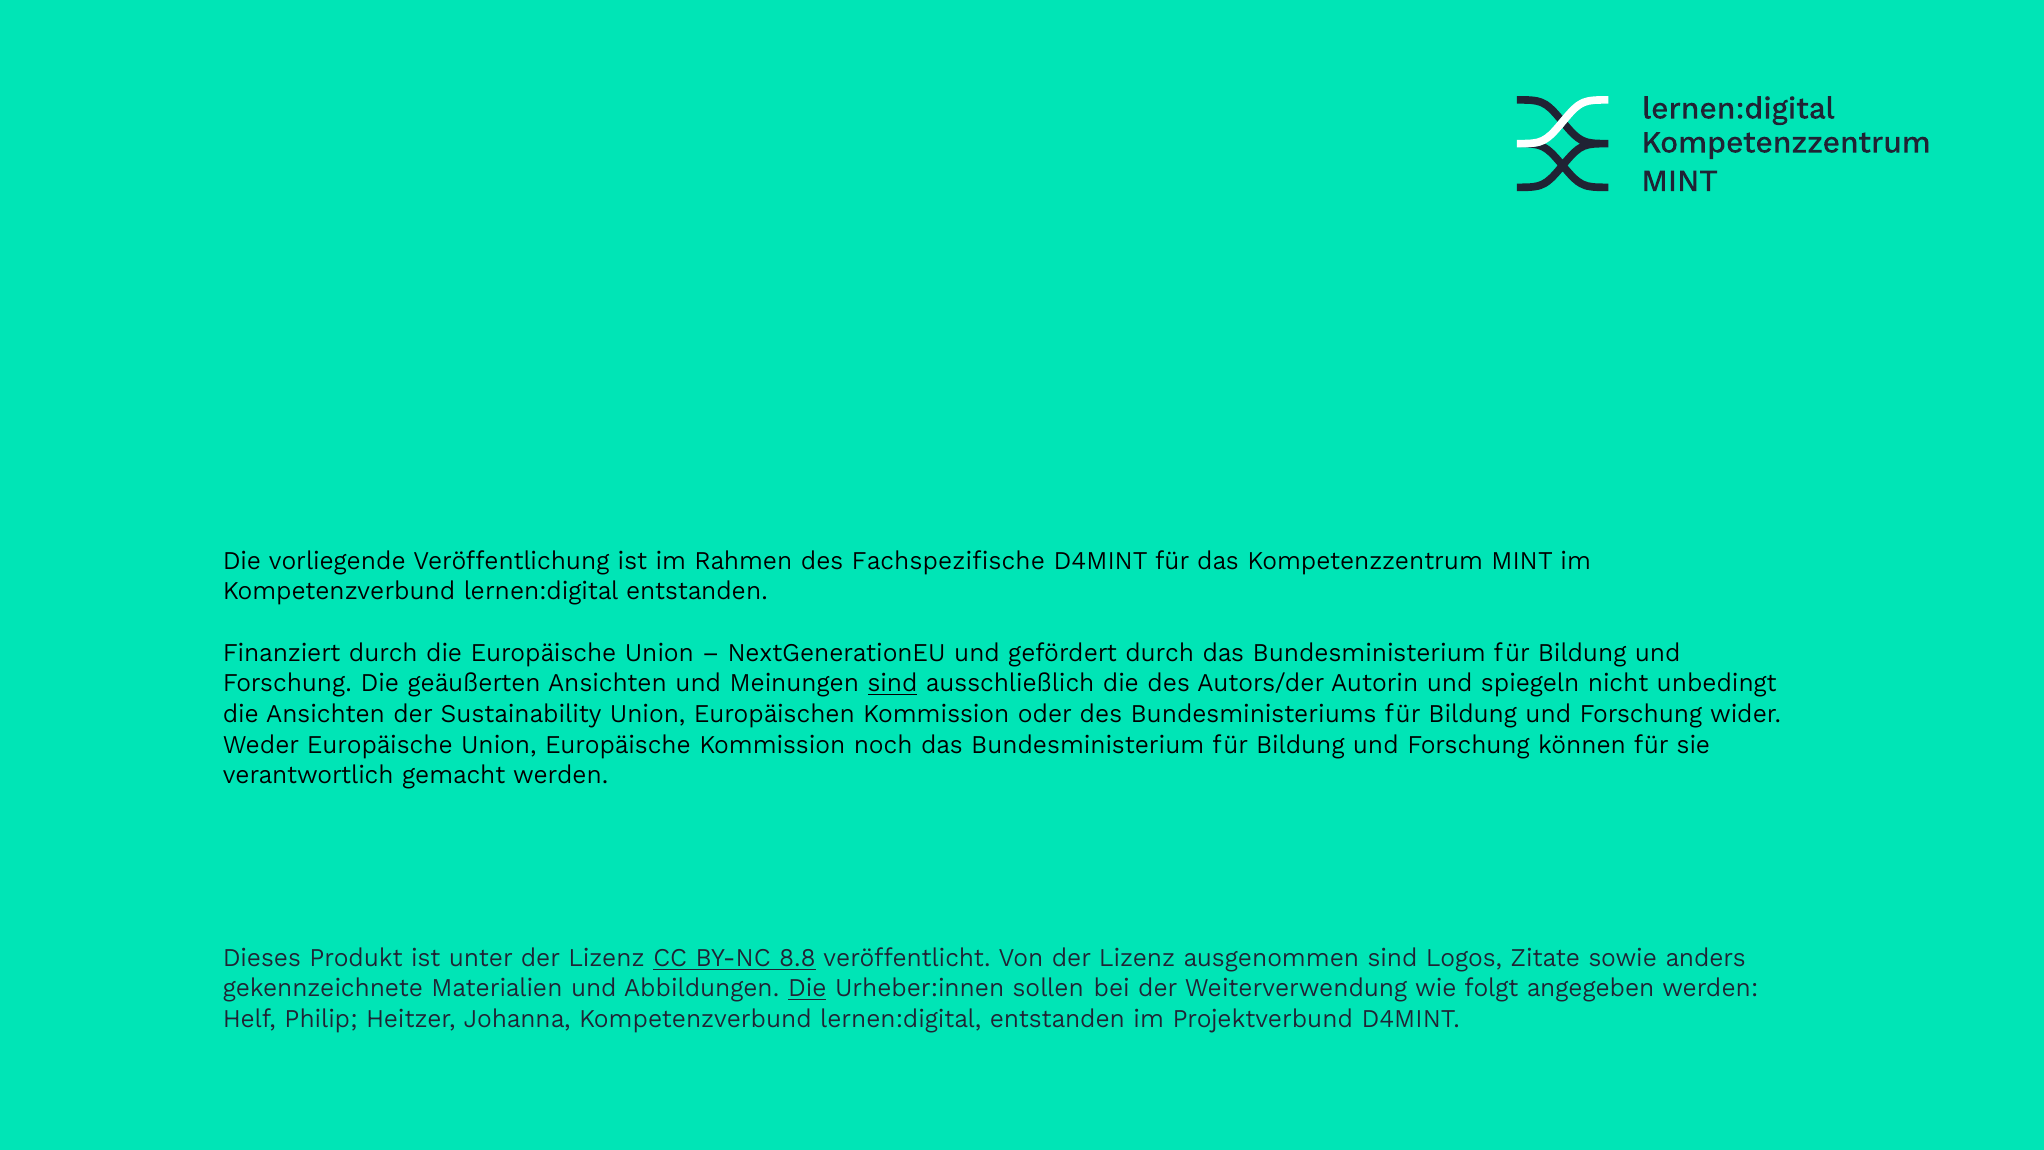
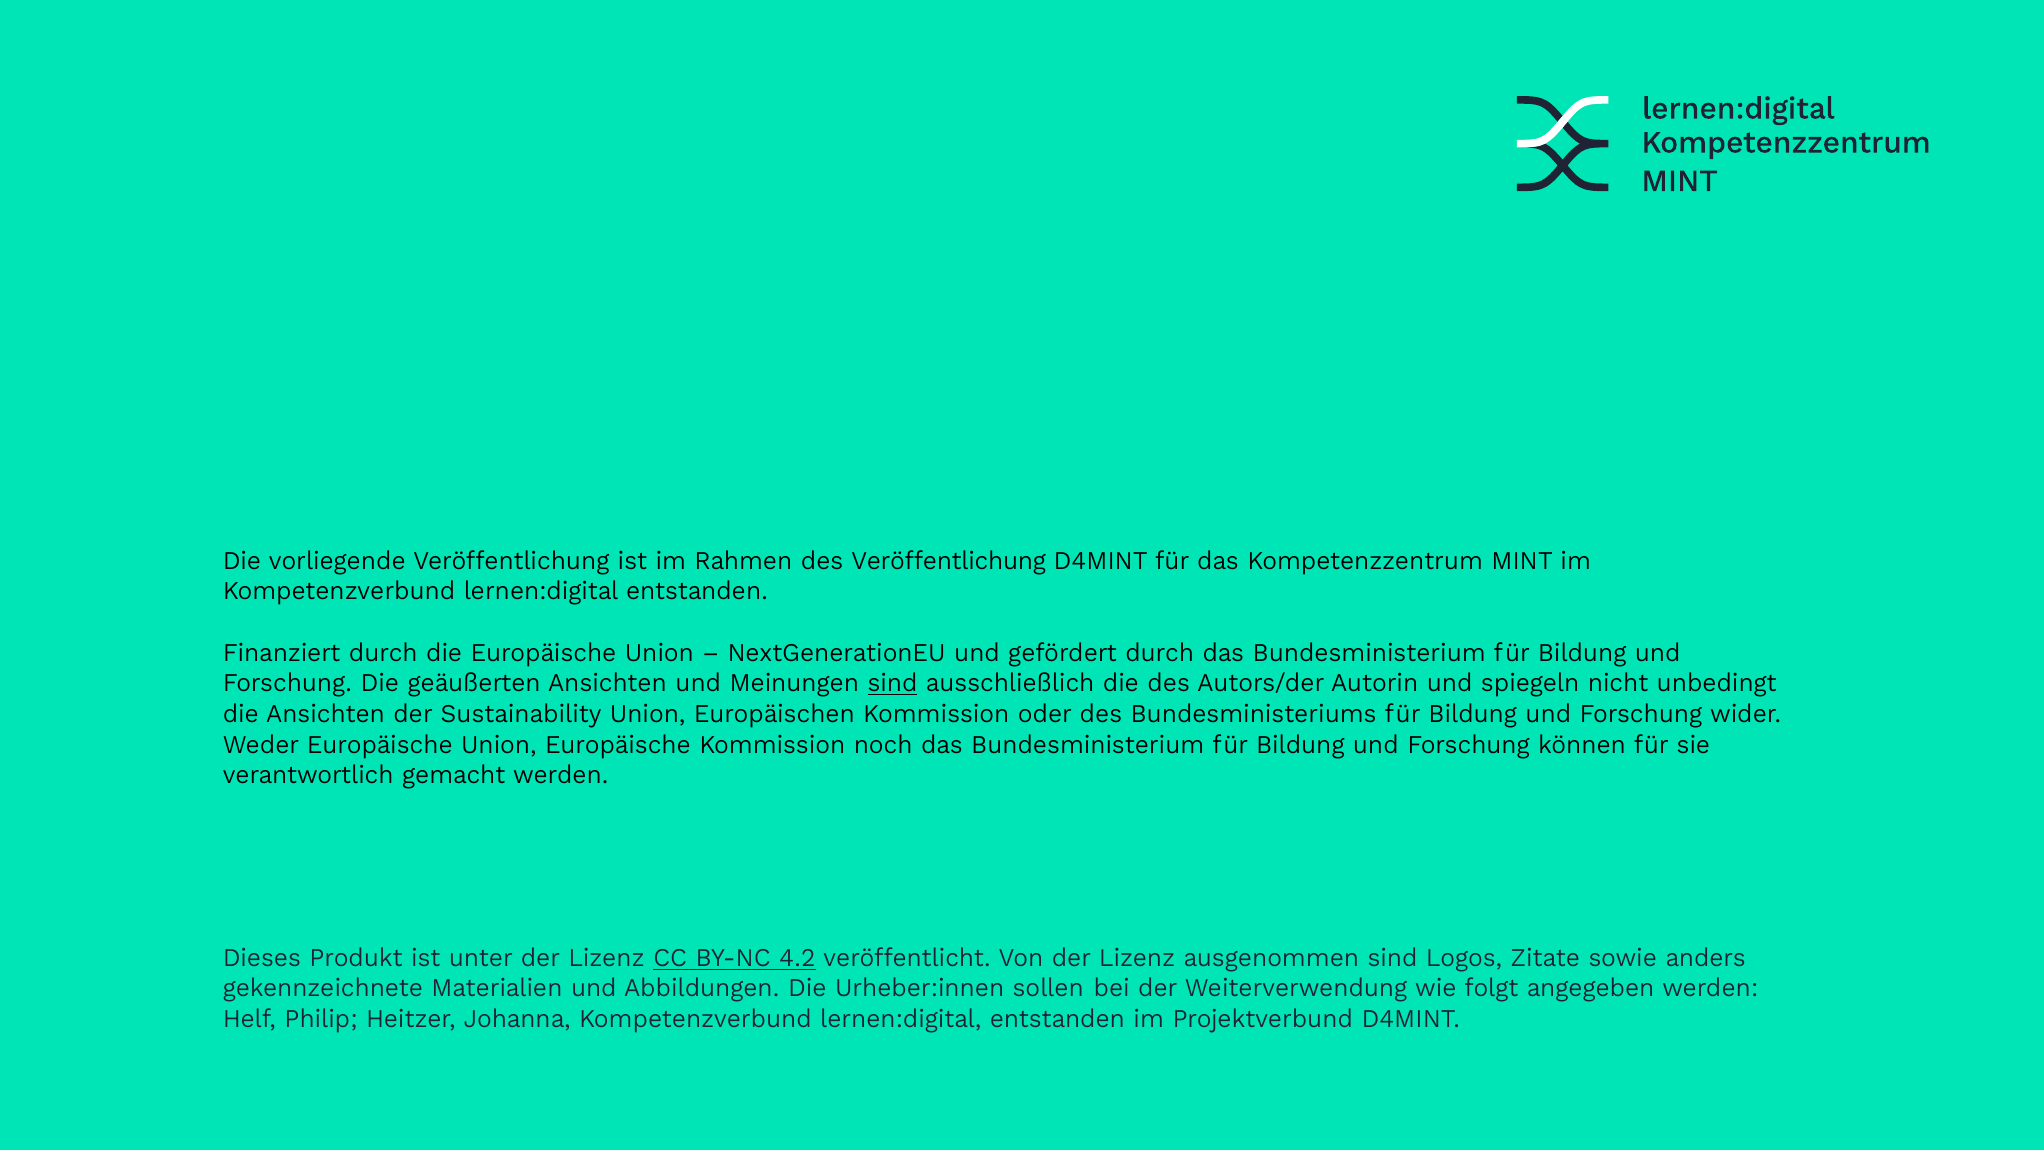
des Fachspezifische: Fachspezifische -> Veröffentlichung
8.8: 8.8 -> 4.2
Die at (807, 988) underline: present -> none
